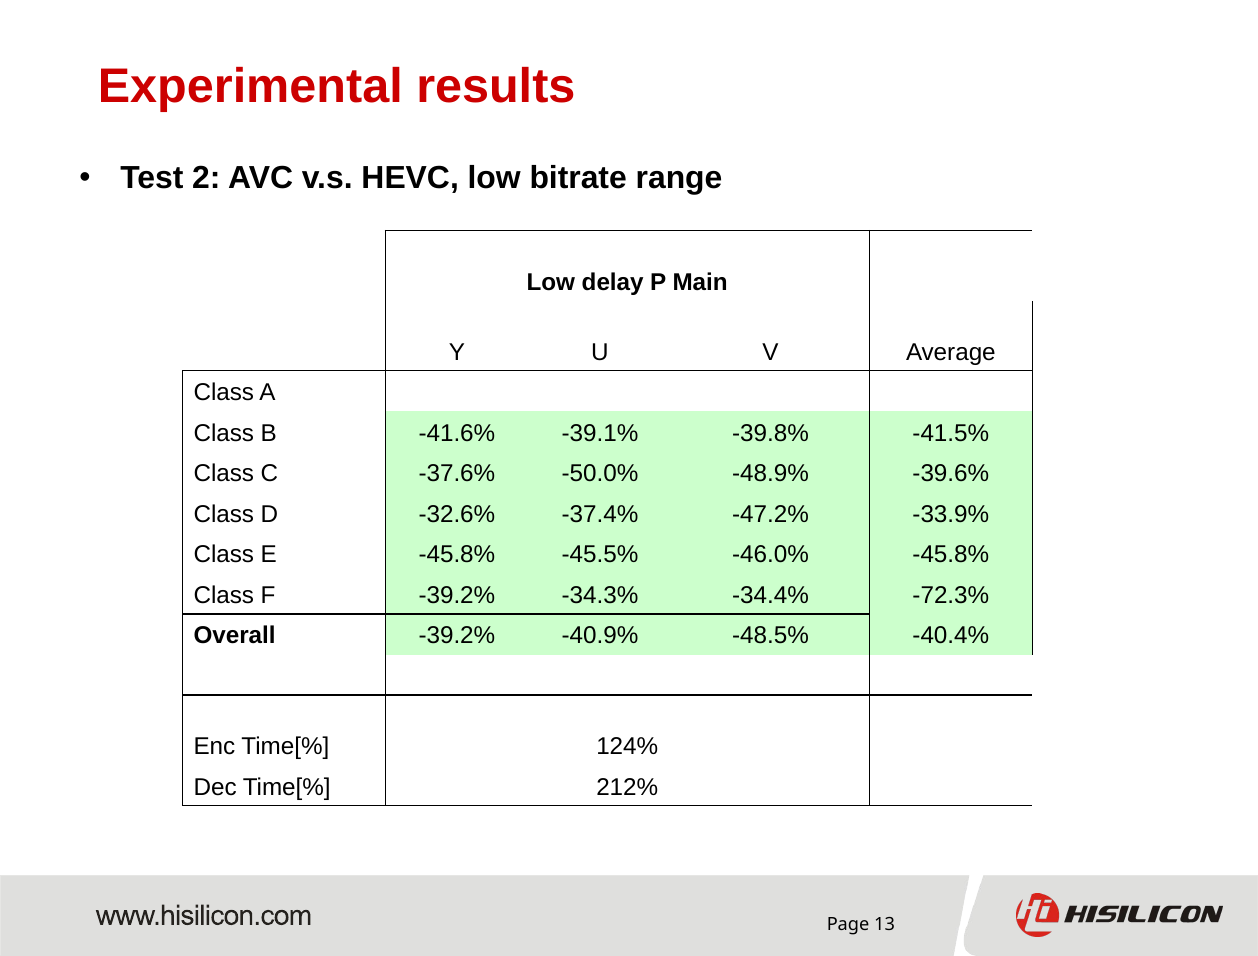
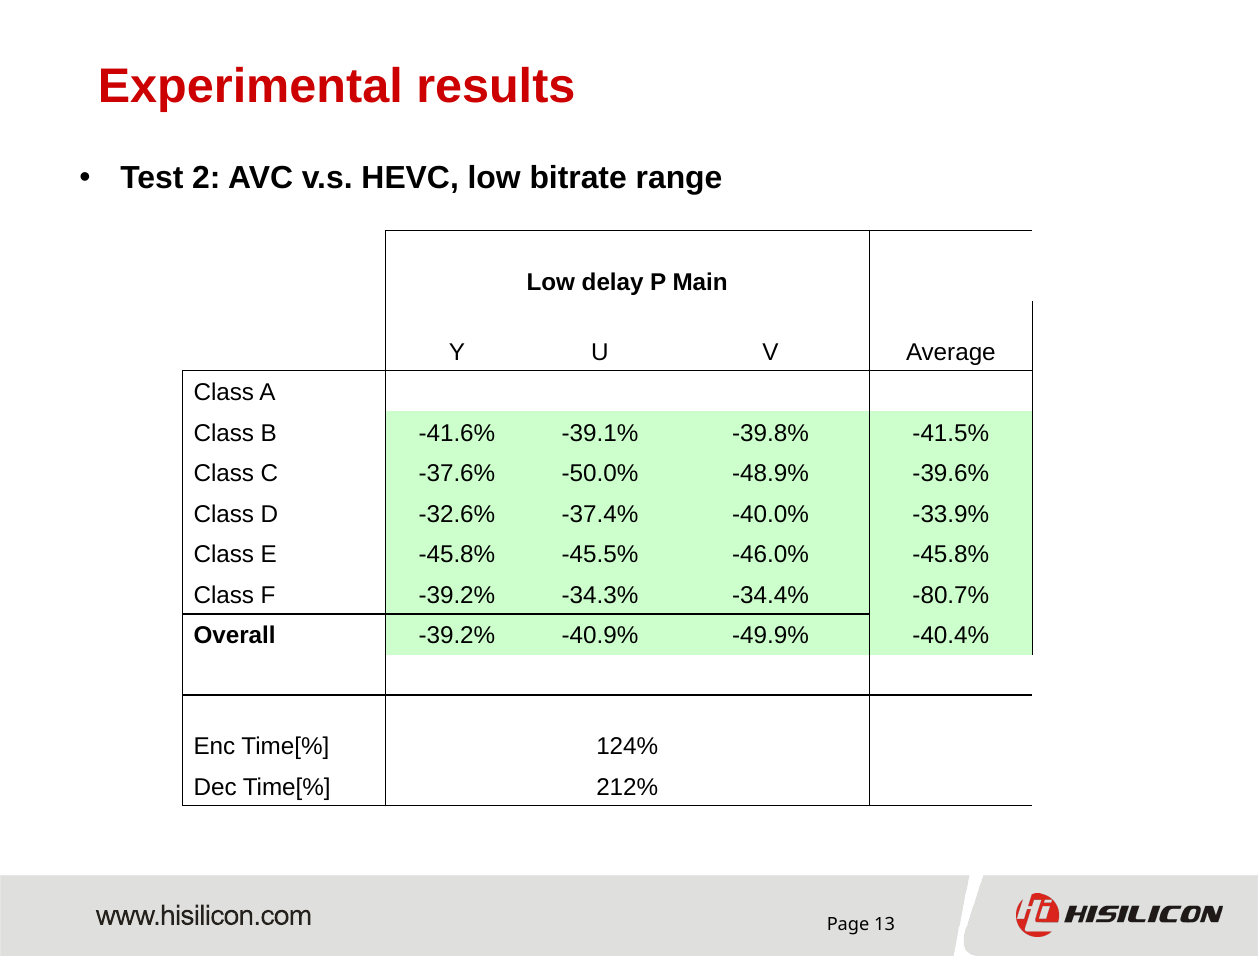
-47.2%: -47.2% -> -40.0%
-72.3%: -72.3% -> -80.7%
-48.5%: -48.5% -> -49.9%
